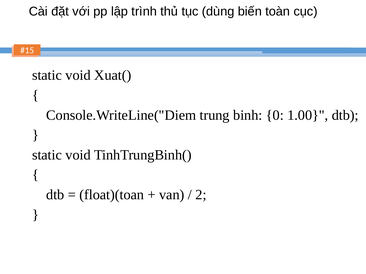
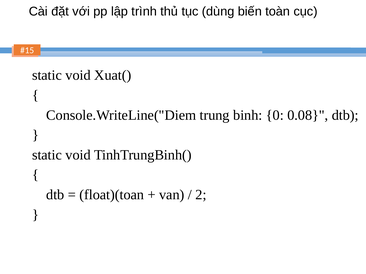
1.00: 1.00 -> 0.08
